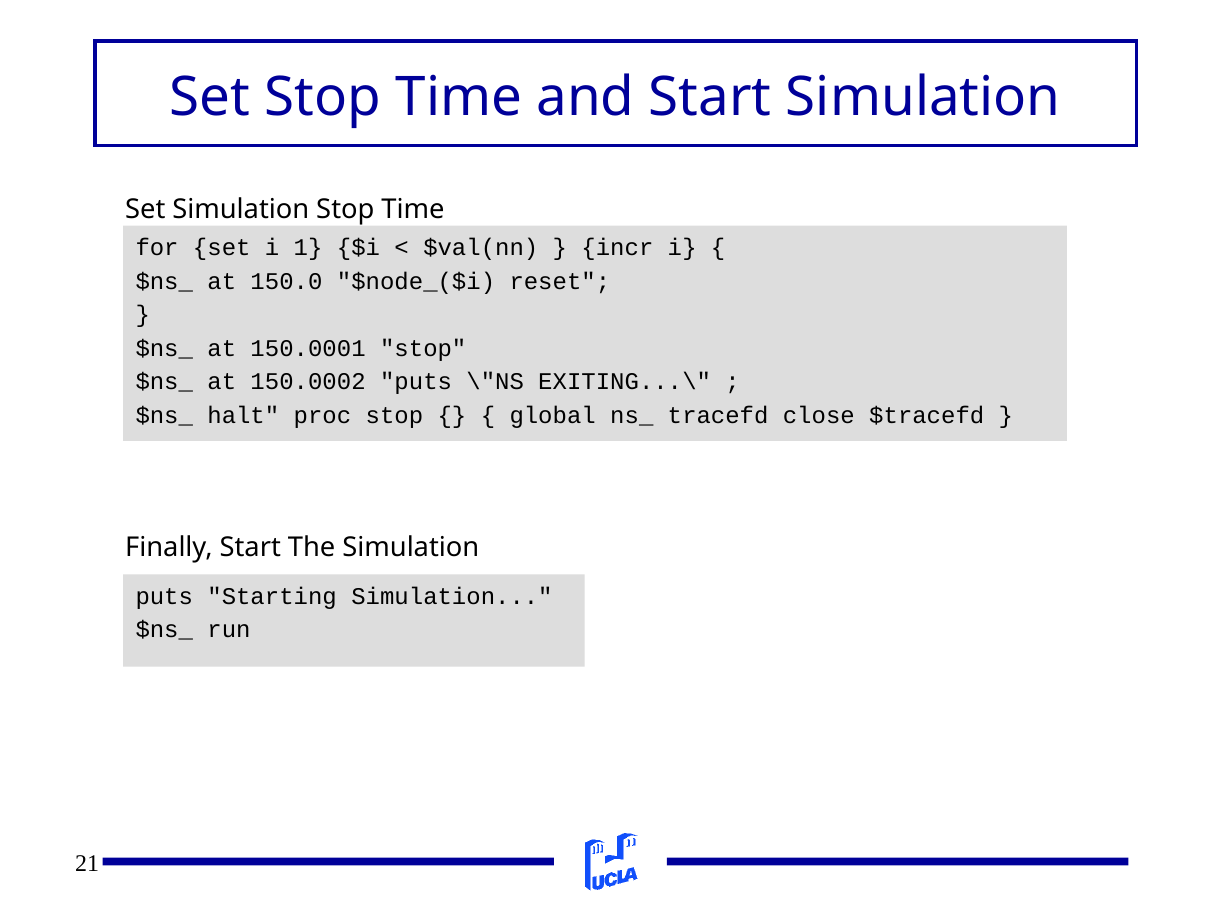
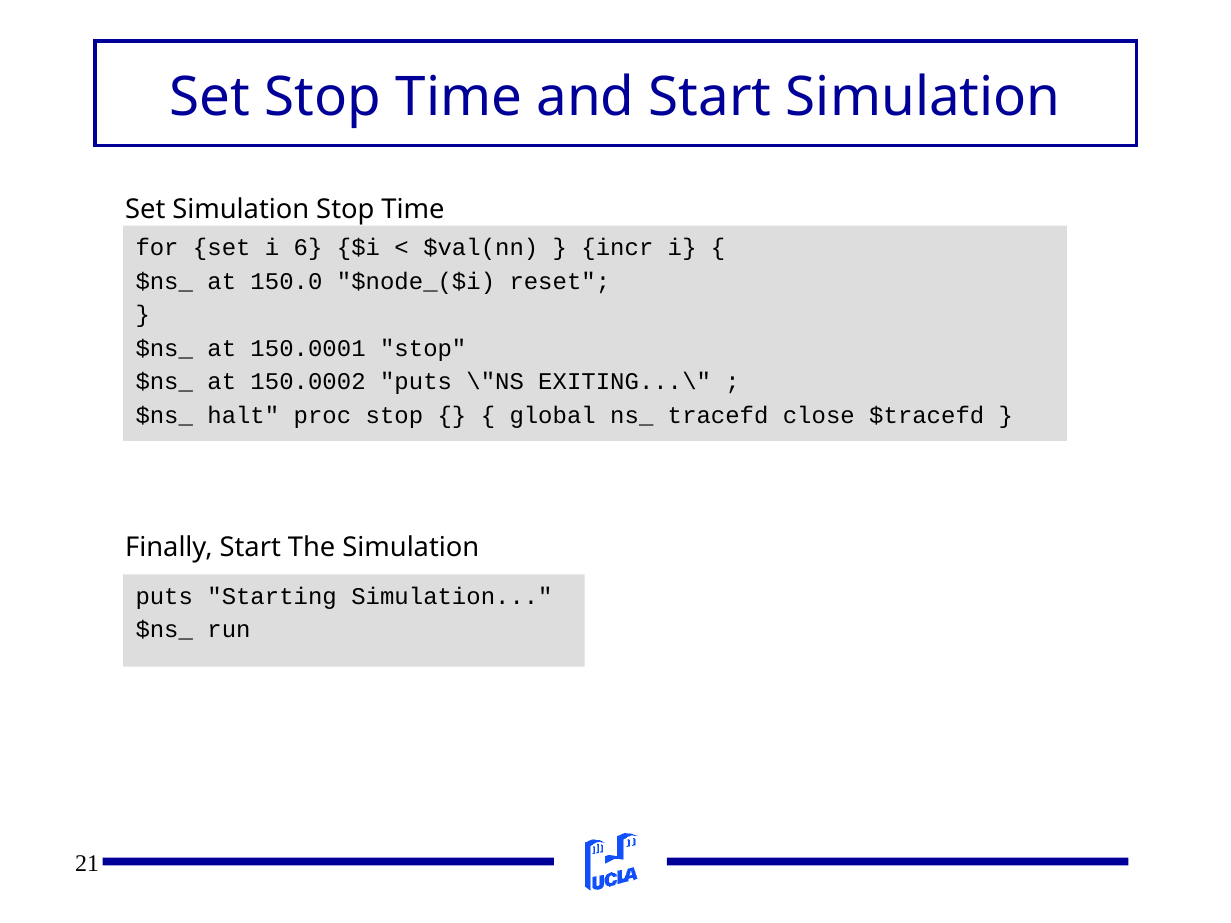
1: 1 -> 6
